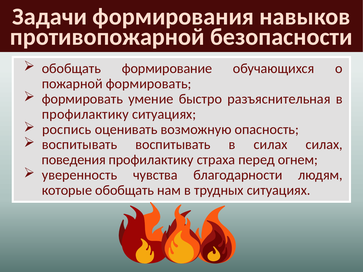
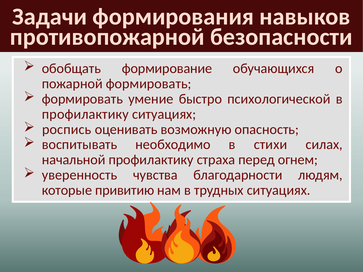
разъяснительная: разъяснительная -> психологической
воспитывать воспитывать: воспитывать -> необходимо
в силах: силах -> стихи
поведения: поведения -> начальной
которые обобщать: обобщать -> привитию
